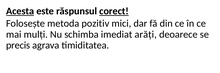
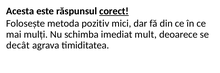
Acesta underline: present -> none
arăți: arăți -> mult
precis: precis -> decât
